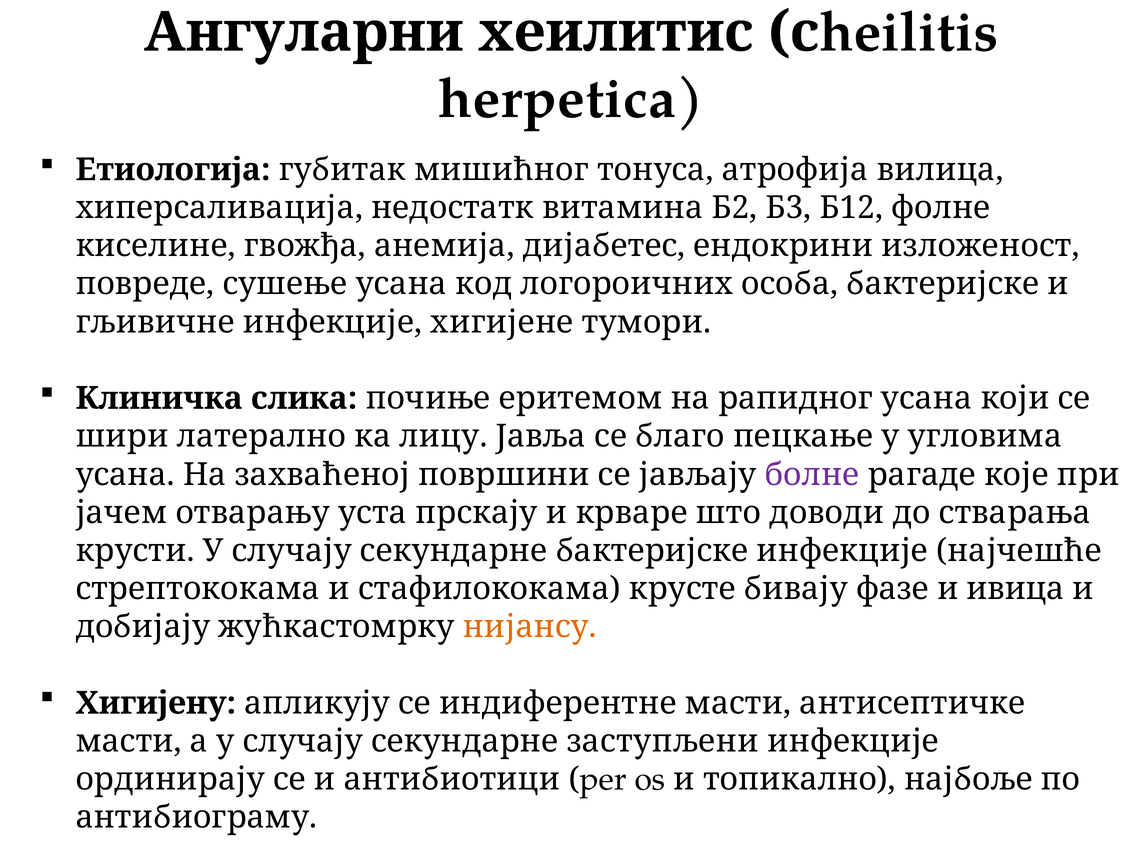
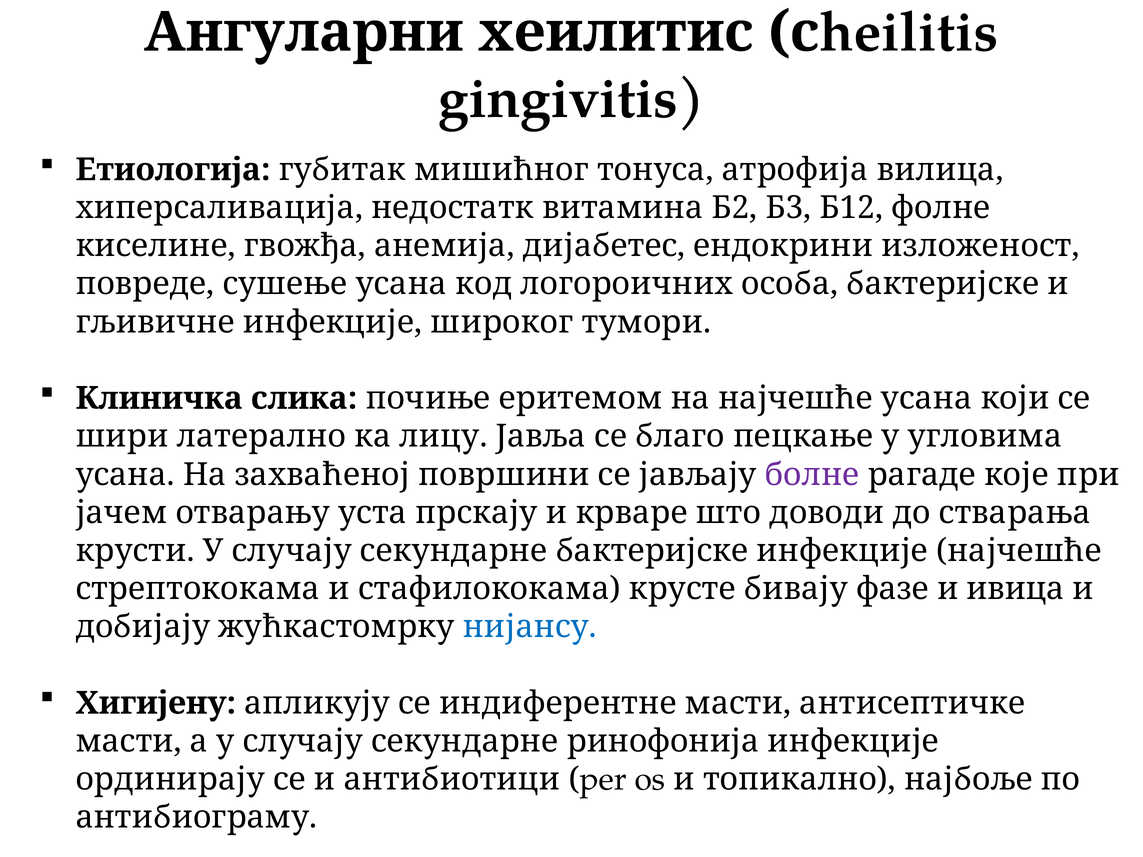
herpetica: herpetica -> gingivitis
хигијене: хигијене -> широког
на рапидног: рапидног -> најчешће
нијансу colour: orange -> blue
заступљени: заступљени -> ринофонија
